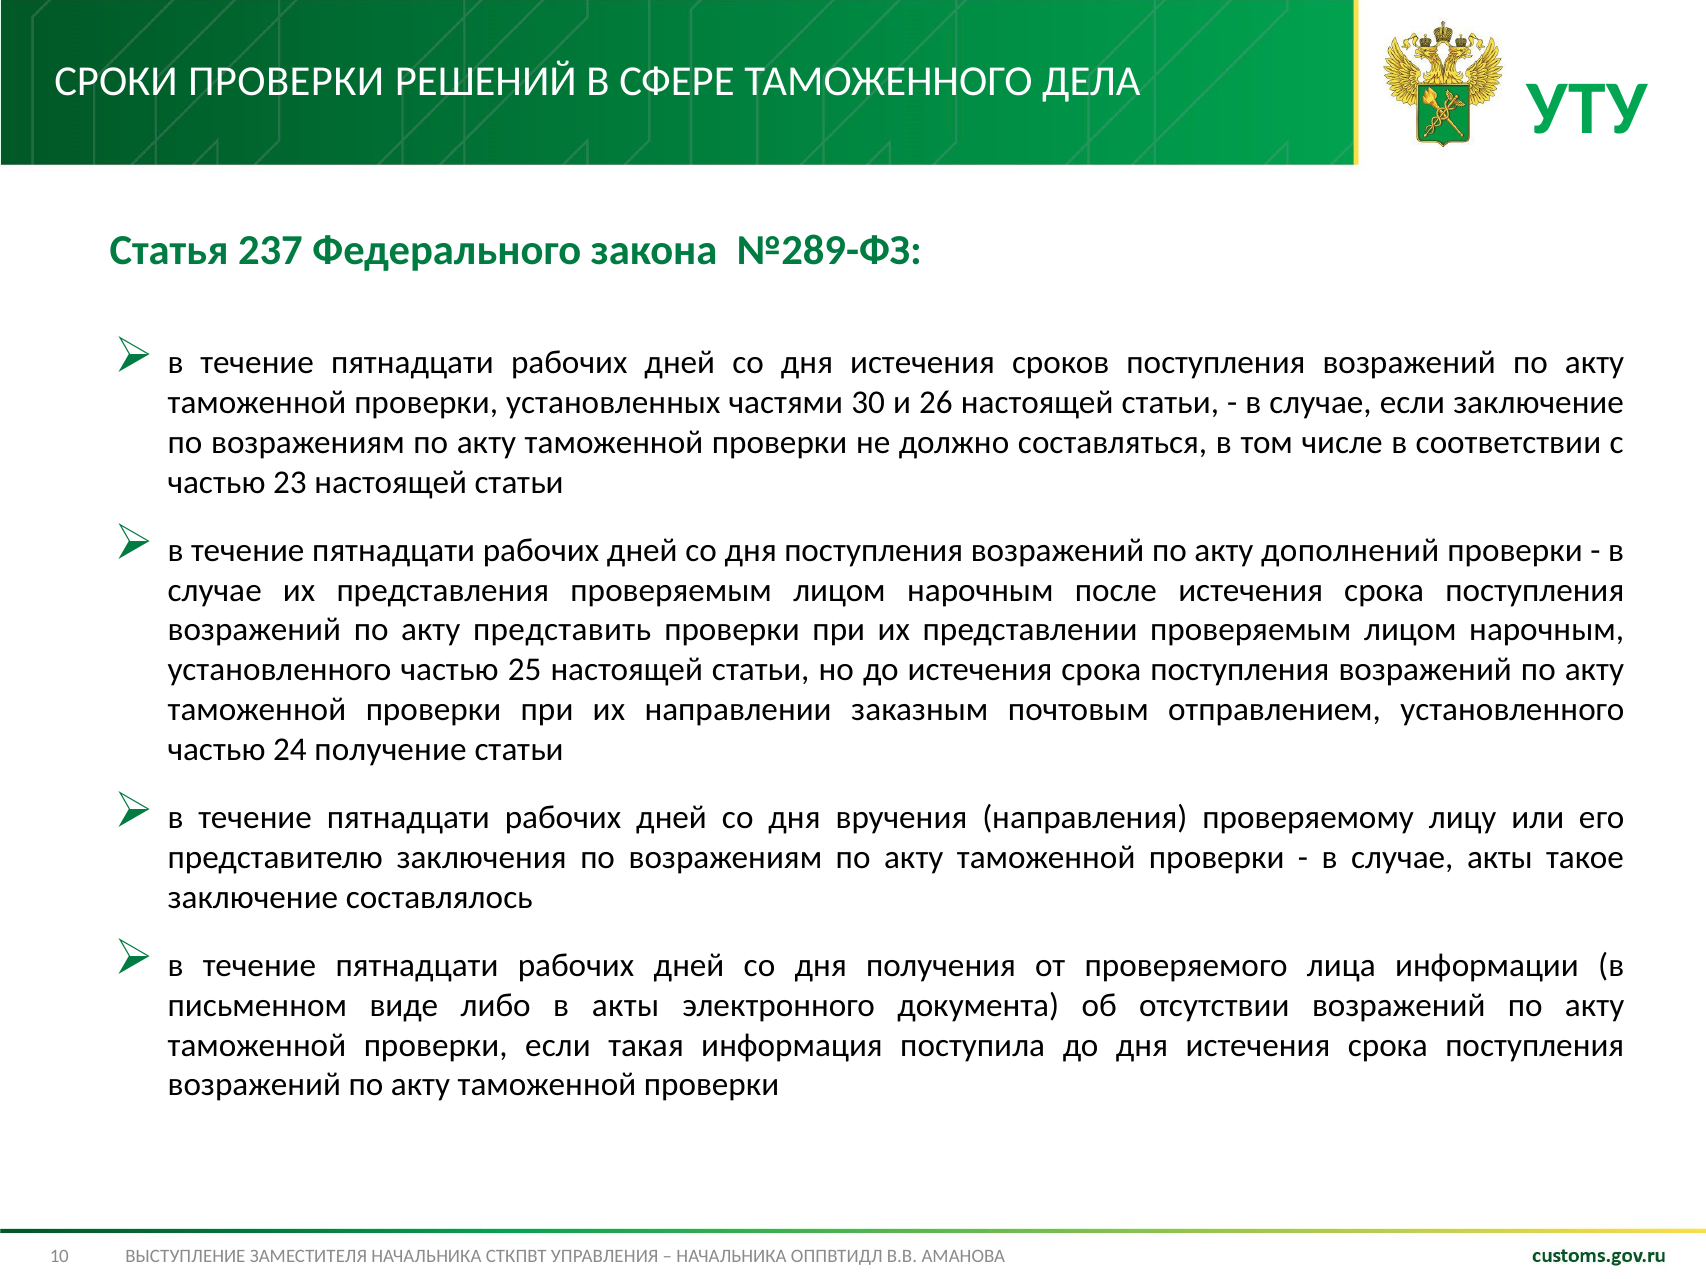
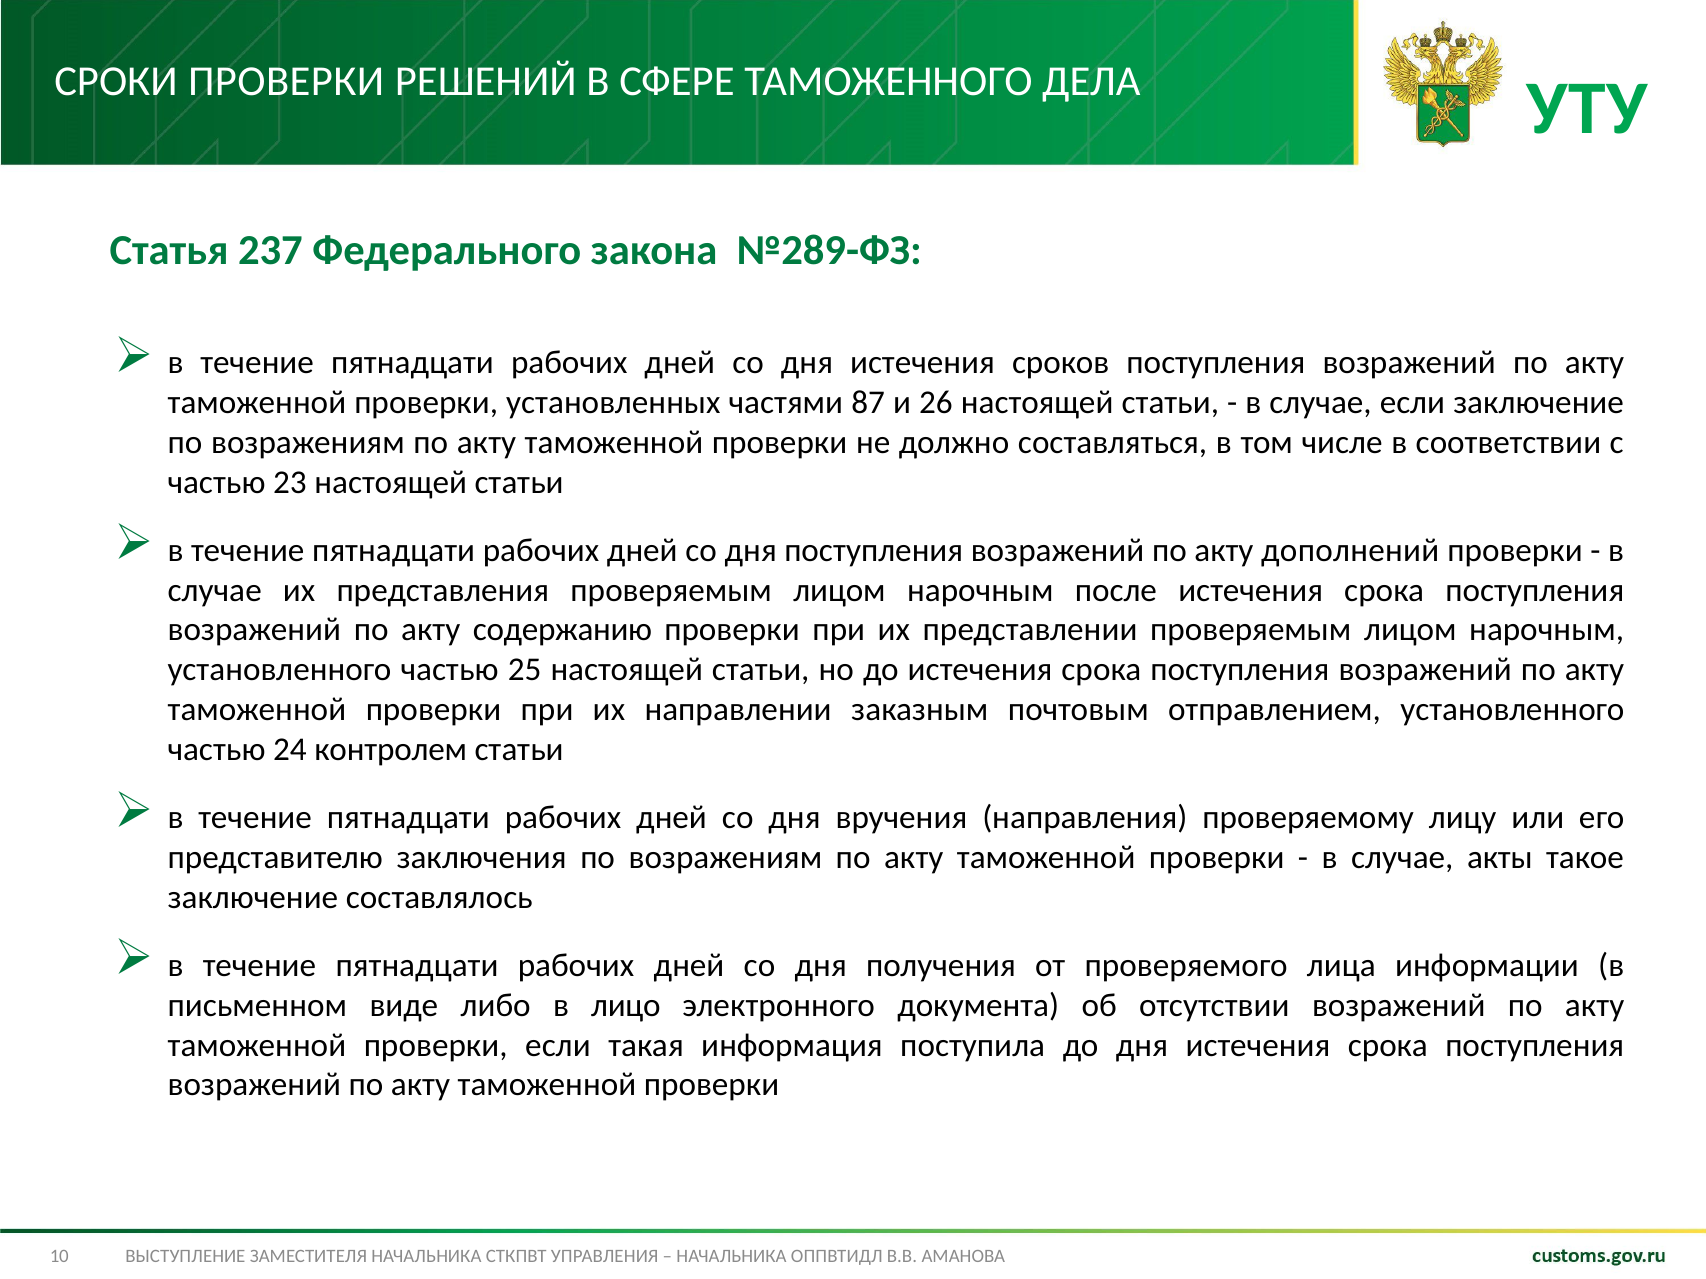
30: 30 -> 87
представить: представить -> содержанию
получение: получение -> контролем
в акты: акты -> лицо
